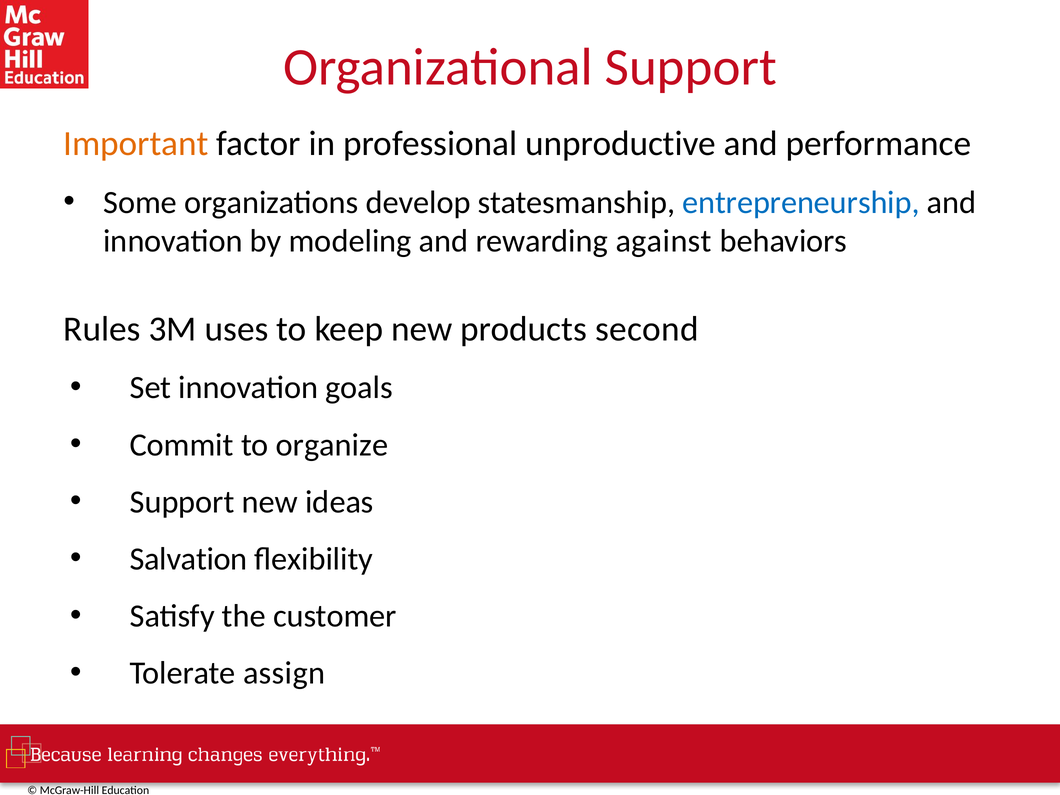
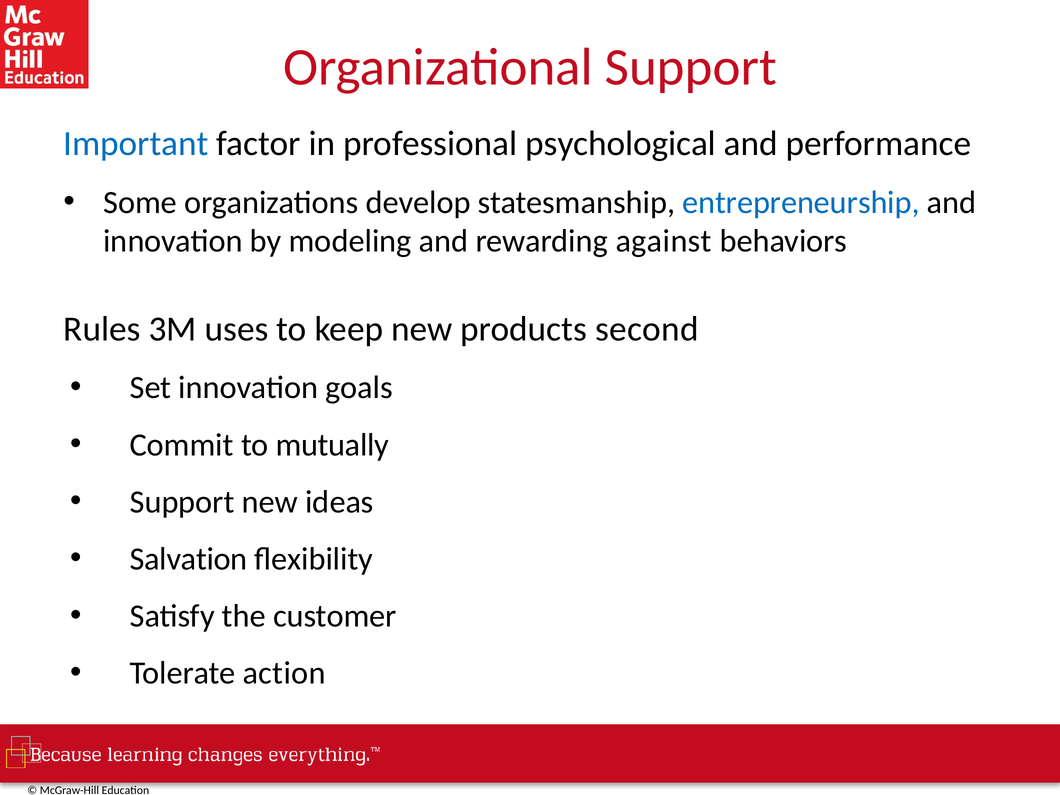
Important colour: orange -> blue
unproductive: unproductive -> psychological
organize: organize -> mutually
assign: assign -> action
